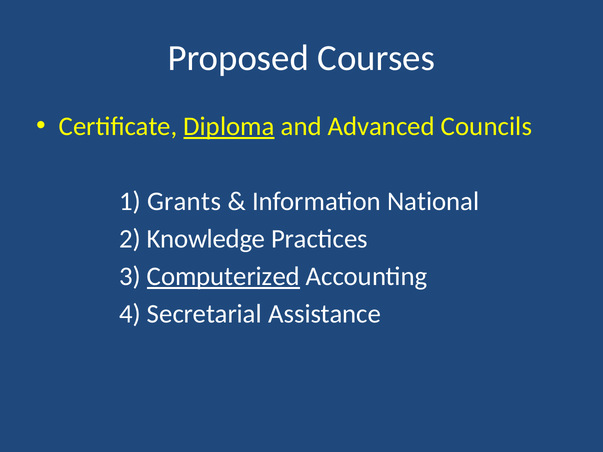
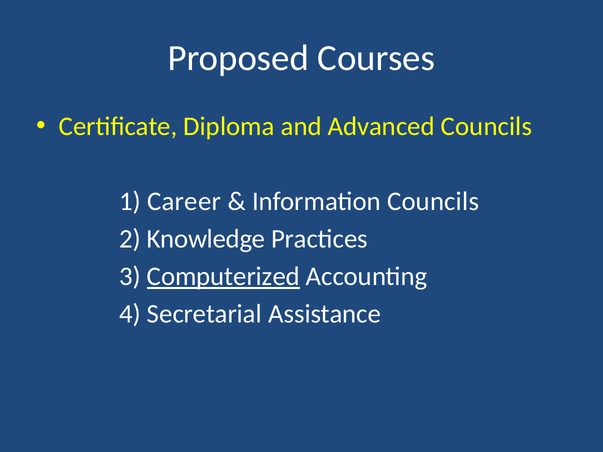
Diploma underline: present -> none
Grants: Grants -> Career
Information National: National -> Councils
